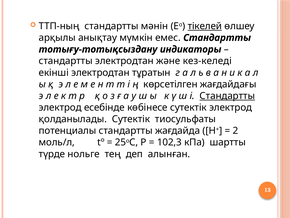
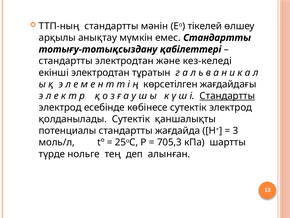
тікелей underline: present -> none
индикаторы: индикаторы -> қабілеттері
тиосульфаты: тиосульфаты -> қаншалықты
2: 2 -> 3
102,3: 102,3 -> 705,3
